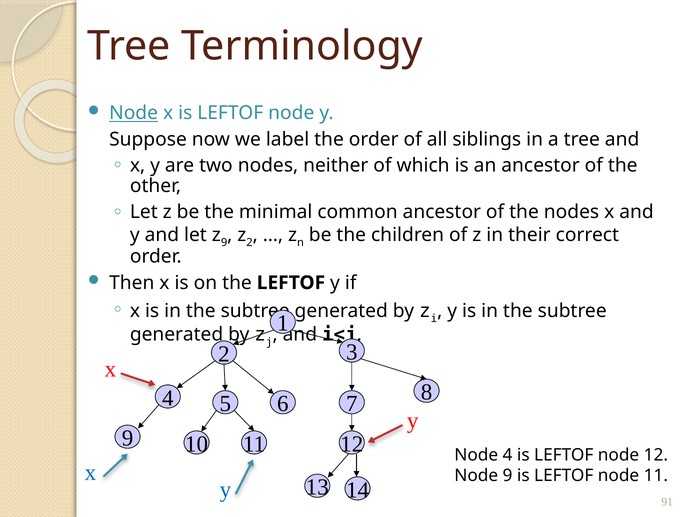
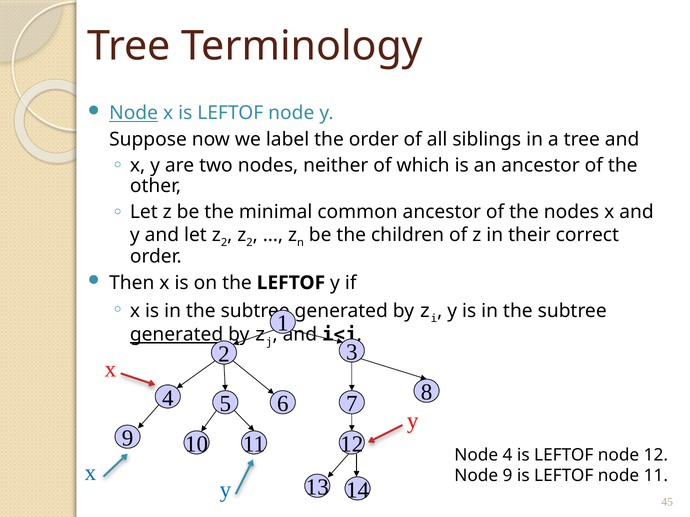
let z 9: 9 -> 2
generated at (177, 335) underline: none -> present
91: 91 -> 45
